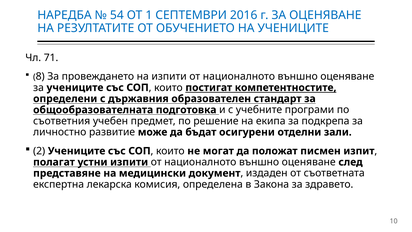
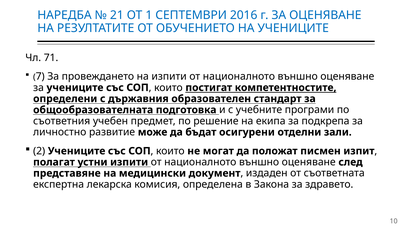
54: 54 -> 21
8: 8 -> 7
